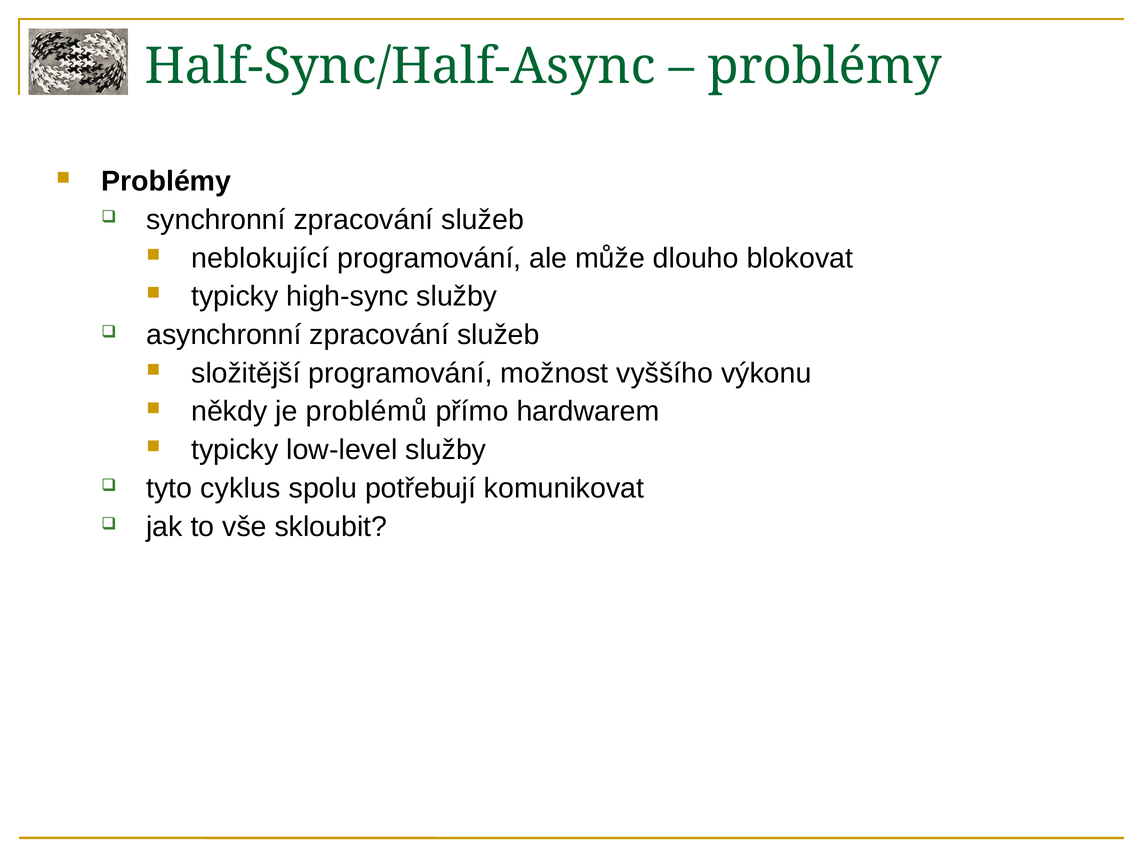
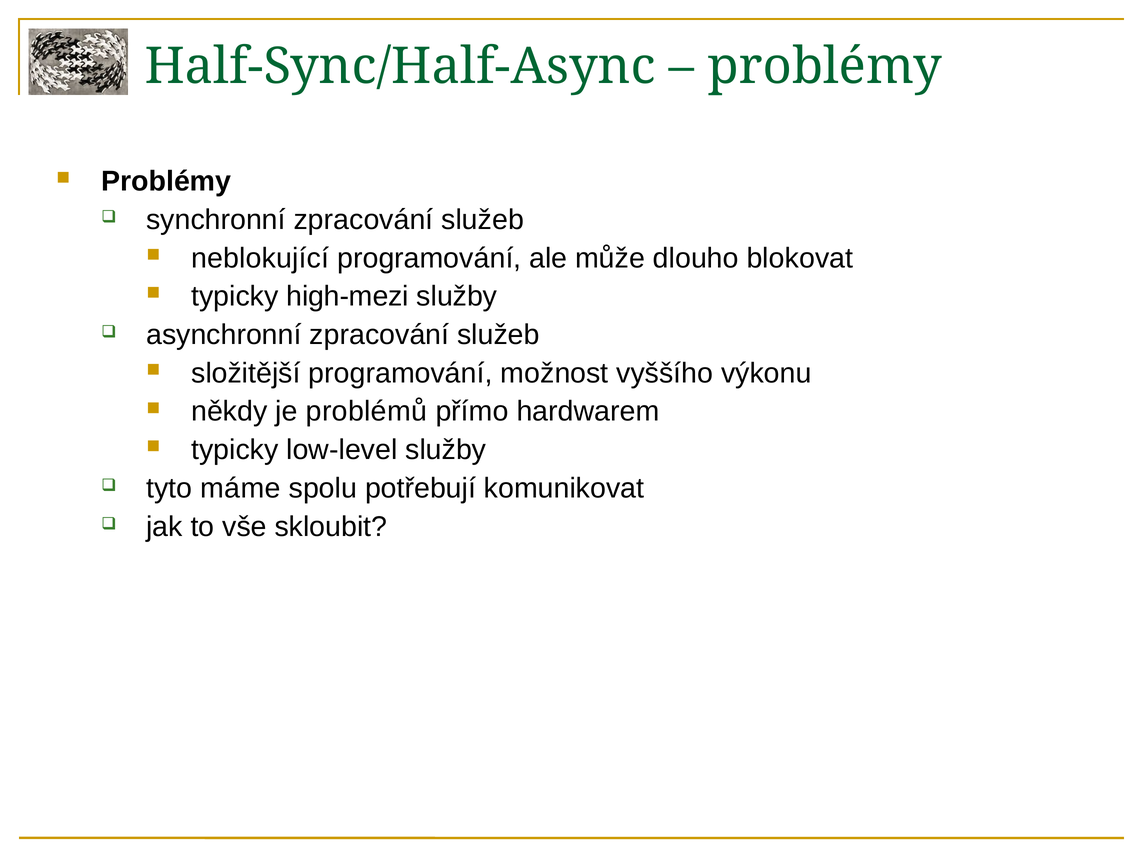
high-sync: high-sync -> high-mezi
cyklus: cyklus -> máme
